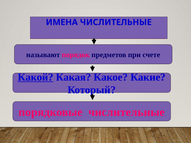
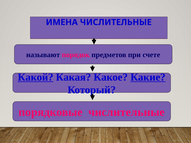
Какие underline: none -> present
